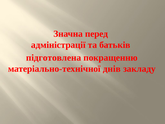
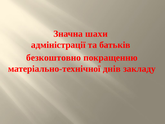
перед: перед -> шахи
підготовлена: підготовлена -> безкоштовно
